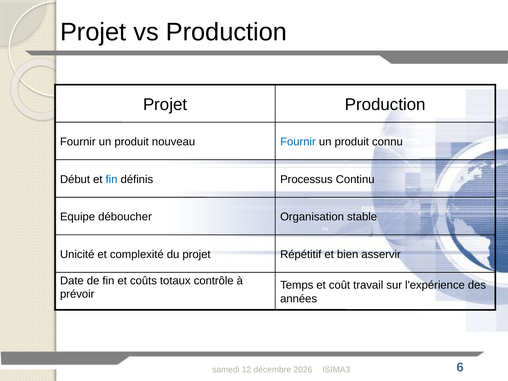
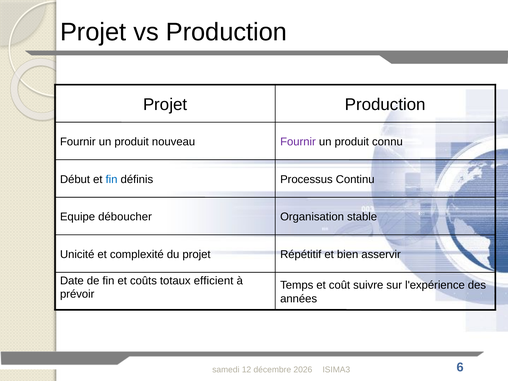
Fournir at (298, 142) colour: blue -> purple
contrôle: contrôle -> efficient
travail: travail -> suivre
